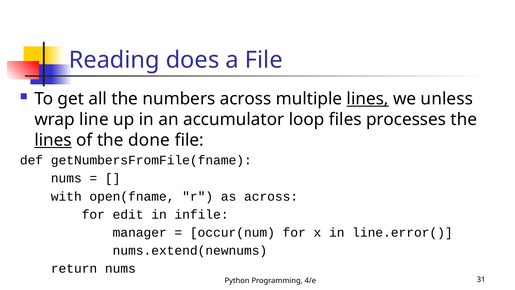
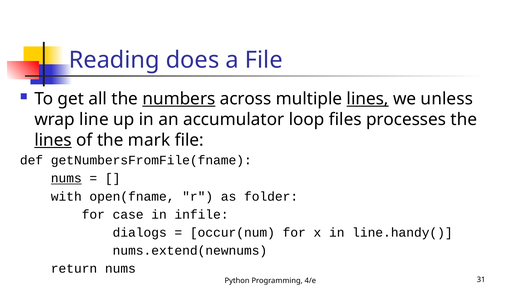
numbers underline: none -> present
done: done -> mark
nums at (66, 178) underline: none -> present
as across: across -> folder
edit: edit -> case
manager: manager -> dialogs
line.error(: line.error( -> line.handy(
